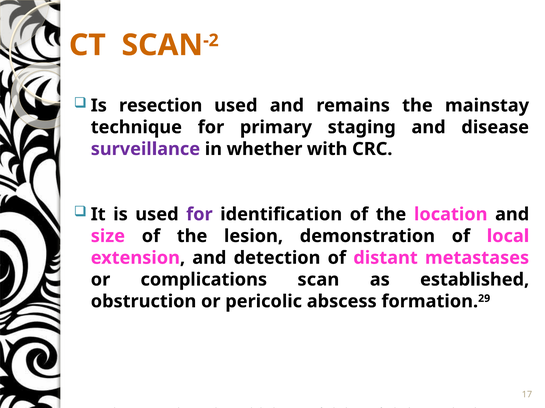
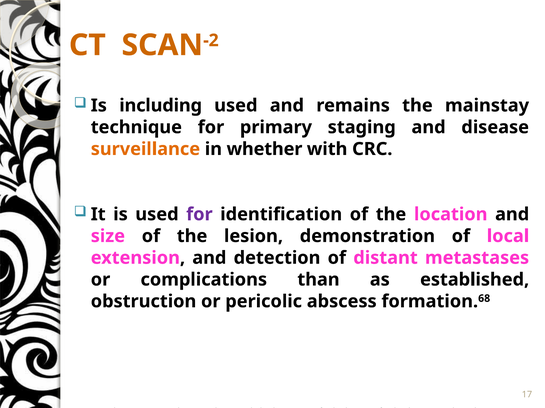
resection: resection -> including
surveillance colour: purple -> orange
complications scan: scan -> than
29: 29 -> 68
